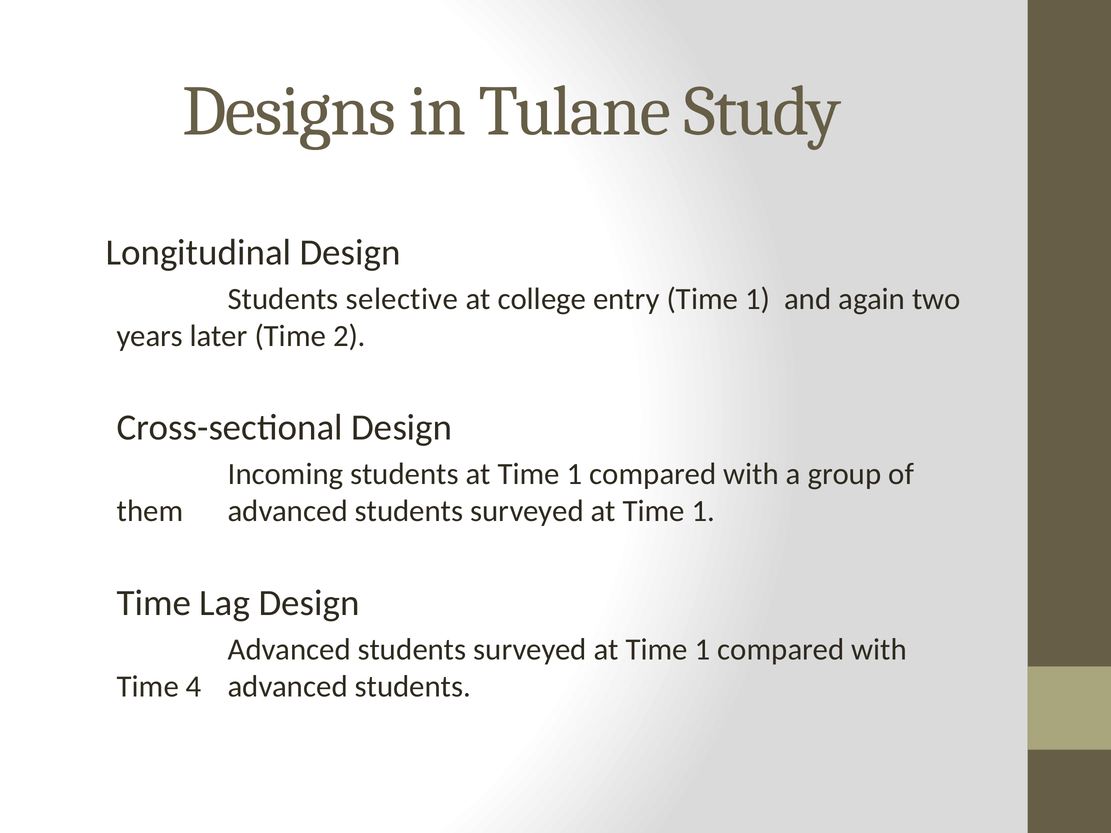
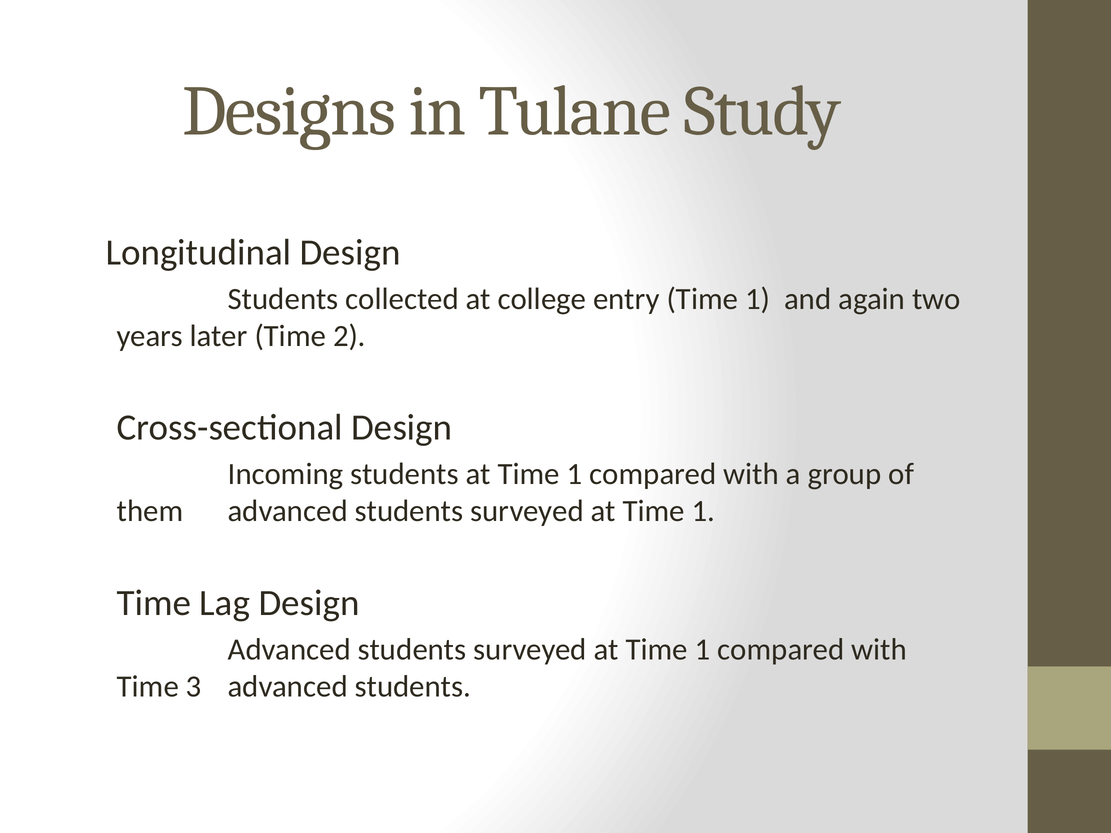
selective: selective -> collected
4: 4 -> 3
